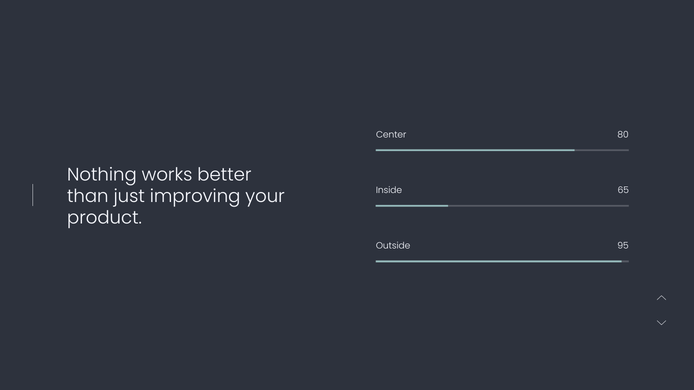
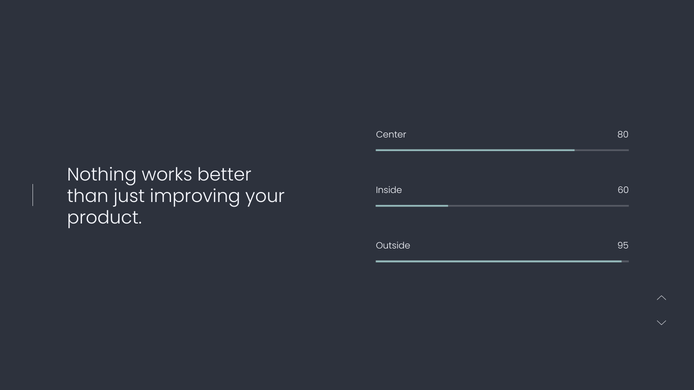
65: 65 -> 60
